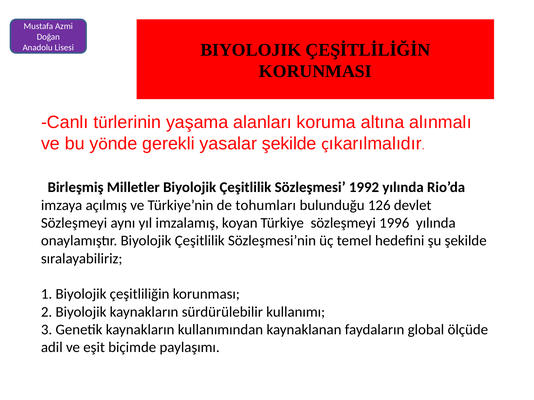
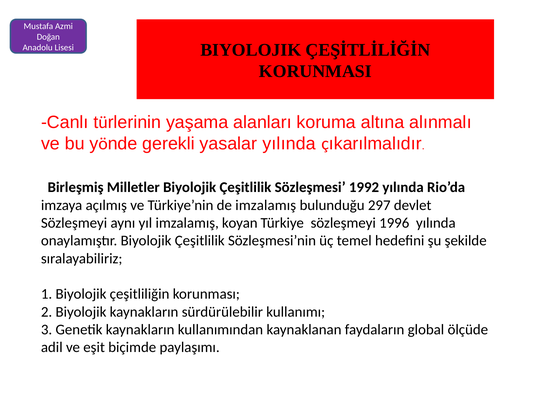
yasalar şekilde: şekilde -> yılında
de tohumları: tohumları -> imzalamış
126: 126 -> 297
